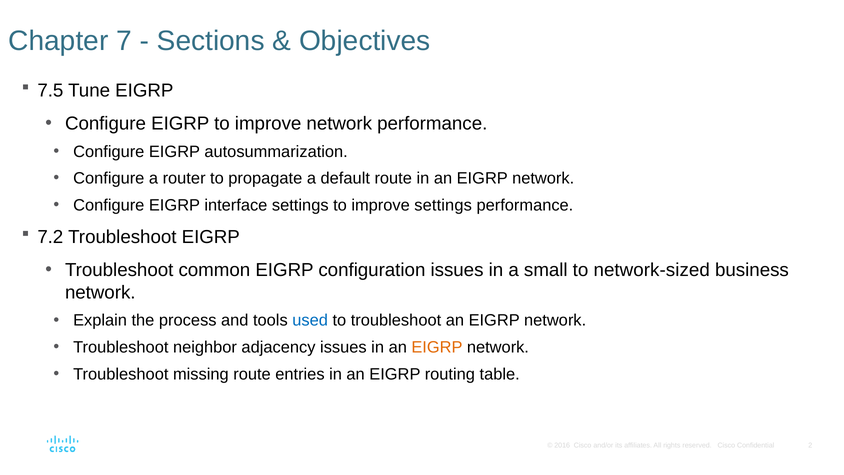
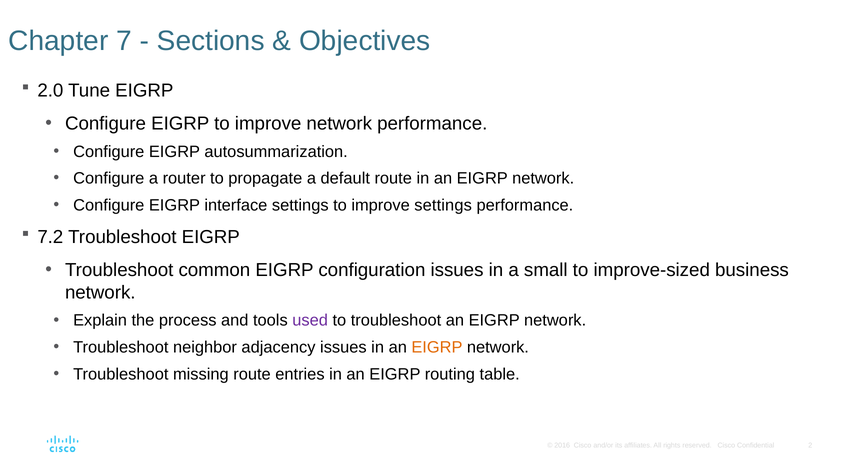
7.5: 7.5 -> 2.0
network-sized: network-sized -> improve-sized
used colour: blue -> purple
